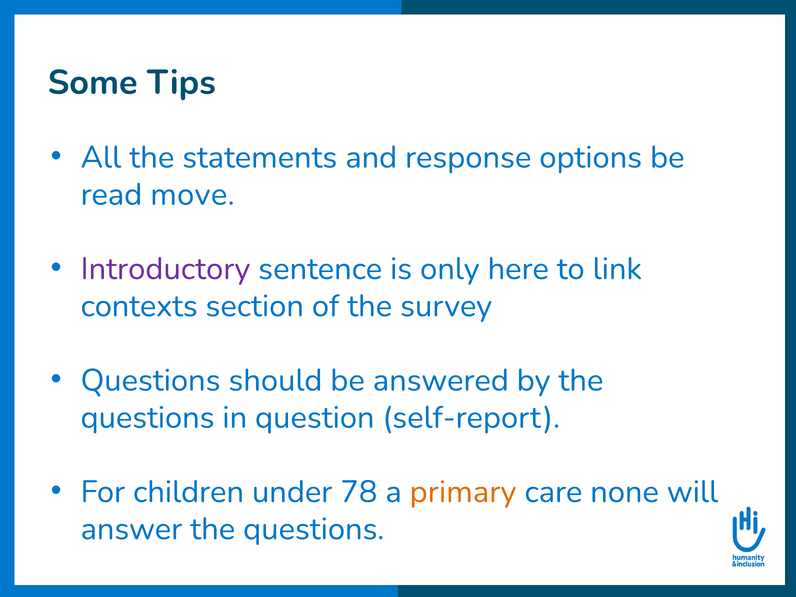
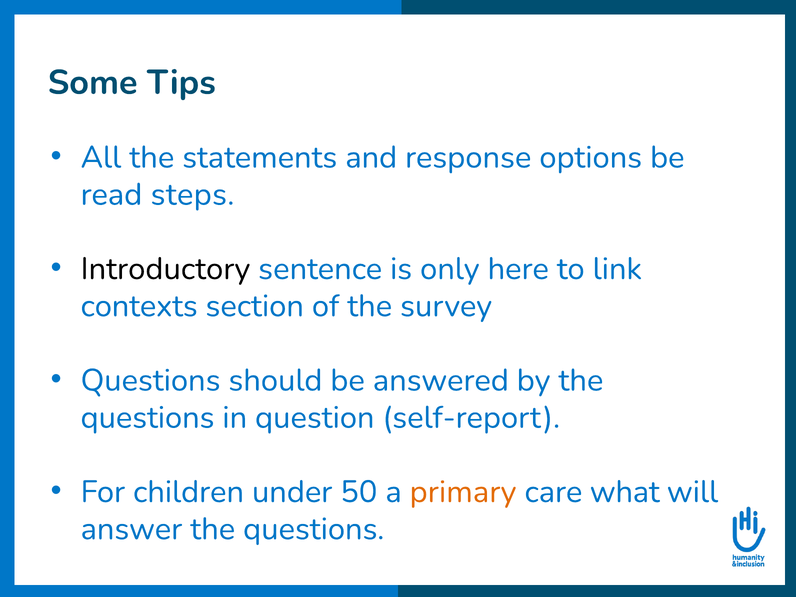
move: move -> steps
Introductory colour: purple -> black
78: 78 -> 50
none: none -> what
